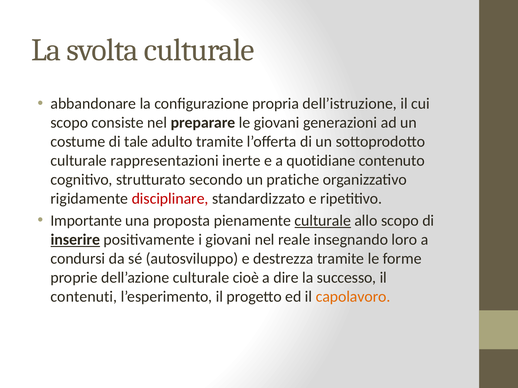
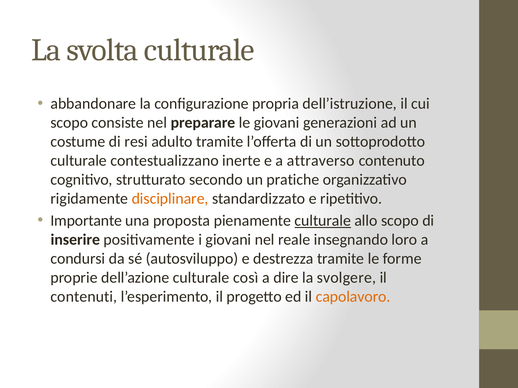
tale: tale -> resi
rappresentazioni: rappresentazioni -> contestualizzano
quotidiane: quotidiane -> attraverso
disciplinare colour: red -> orange
inserire underline: present -> none
cioè: cioè -> così
successo: successo -> svolgere
